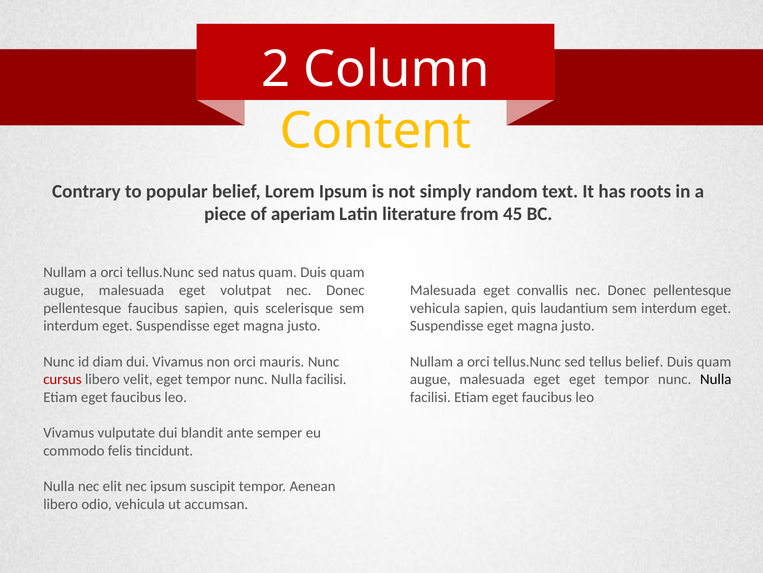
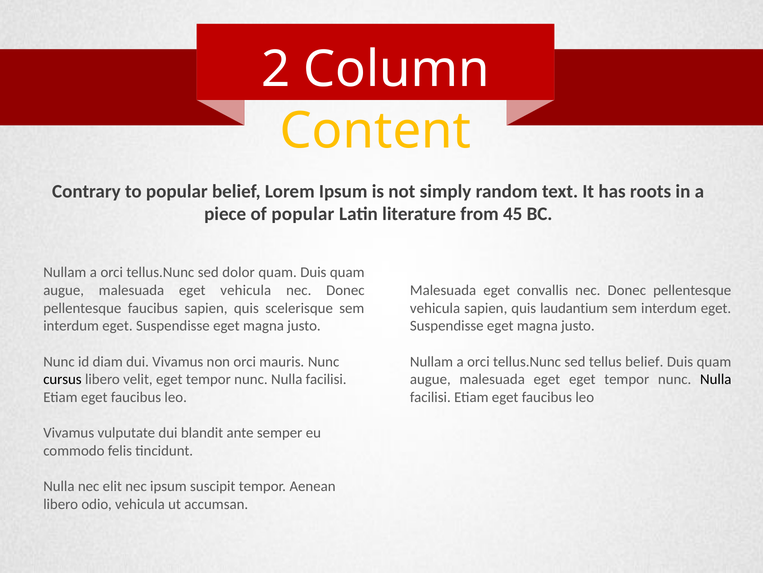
of aperiam: aperiam -> popular
natus: natus -> dolor
eget volutpat: volutpat -> vehicula
cursus colour: red -> black
